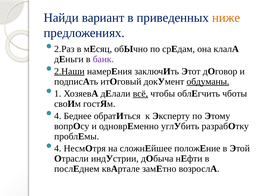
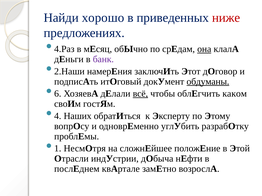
вариант: вариант -> хорошо
ниже colour: orange -> red
2.Раз: 2.Раз -> 4.Раз
она underline: none -> present
2.Наши underline: present -> none
1: 1 -> 6
чботы: чботы -> каком
Беднее: Беднее -> Наших
4 at (58, 149): 4 -> 1
